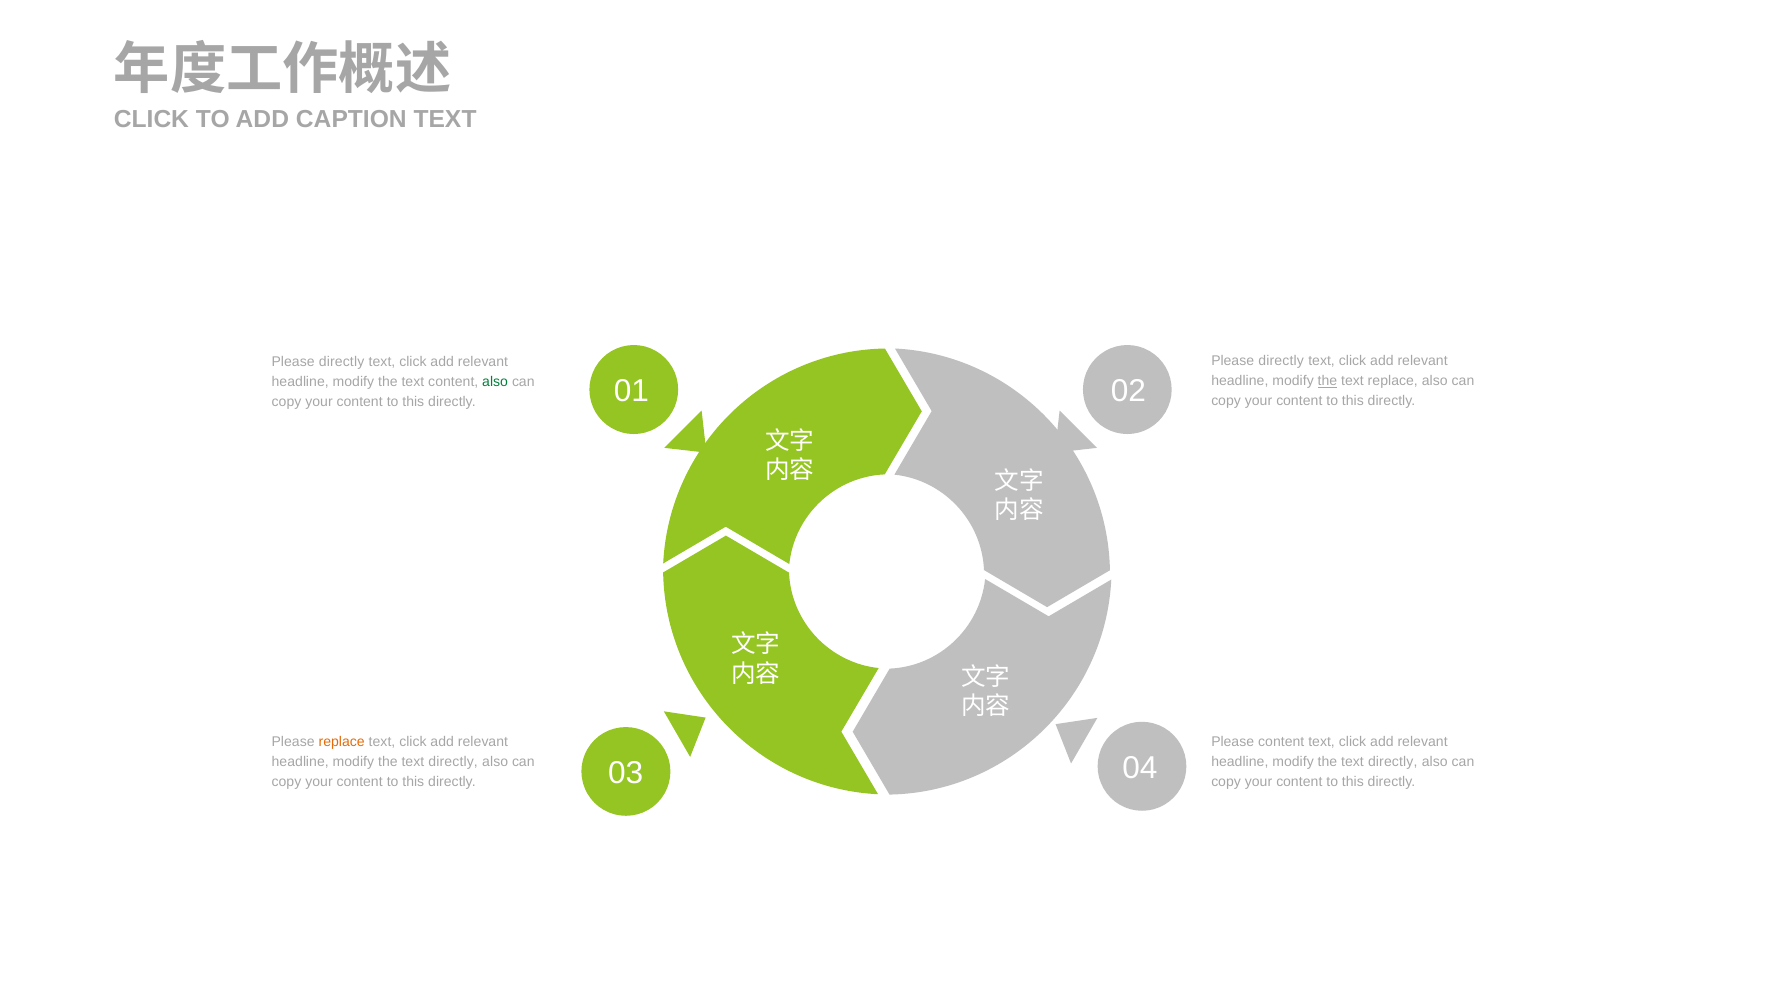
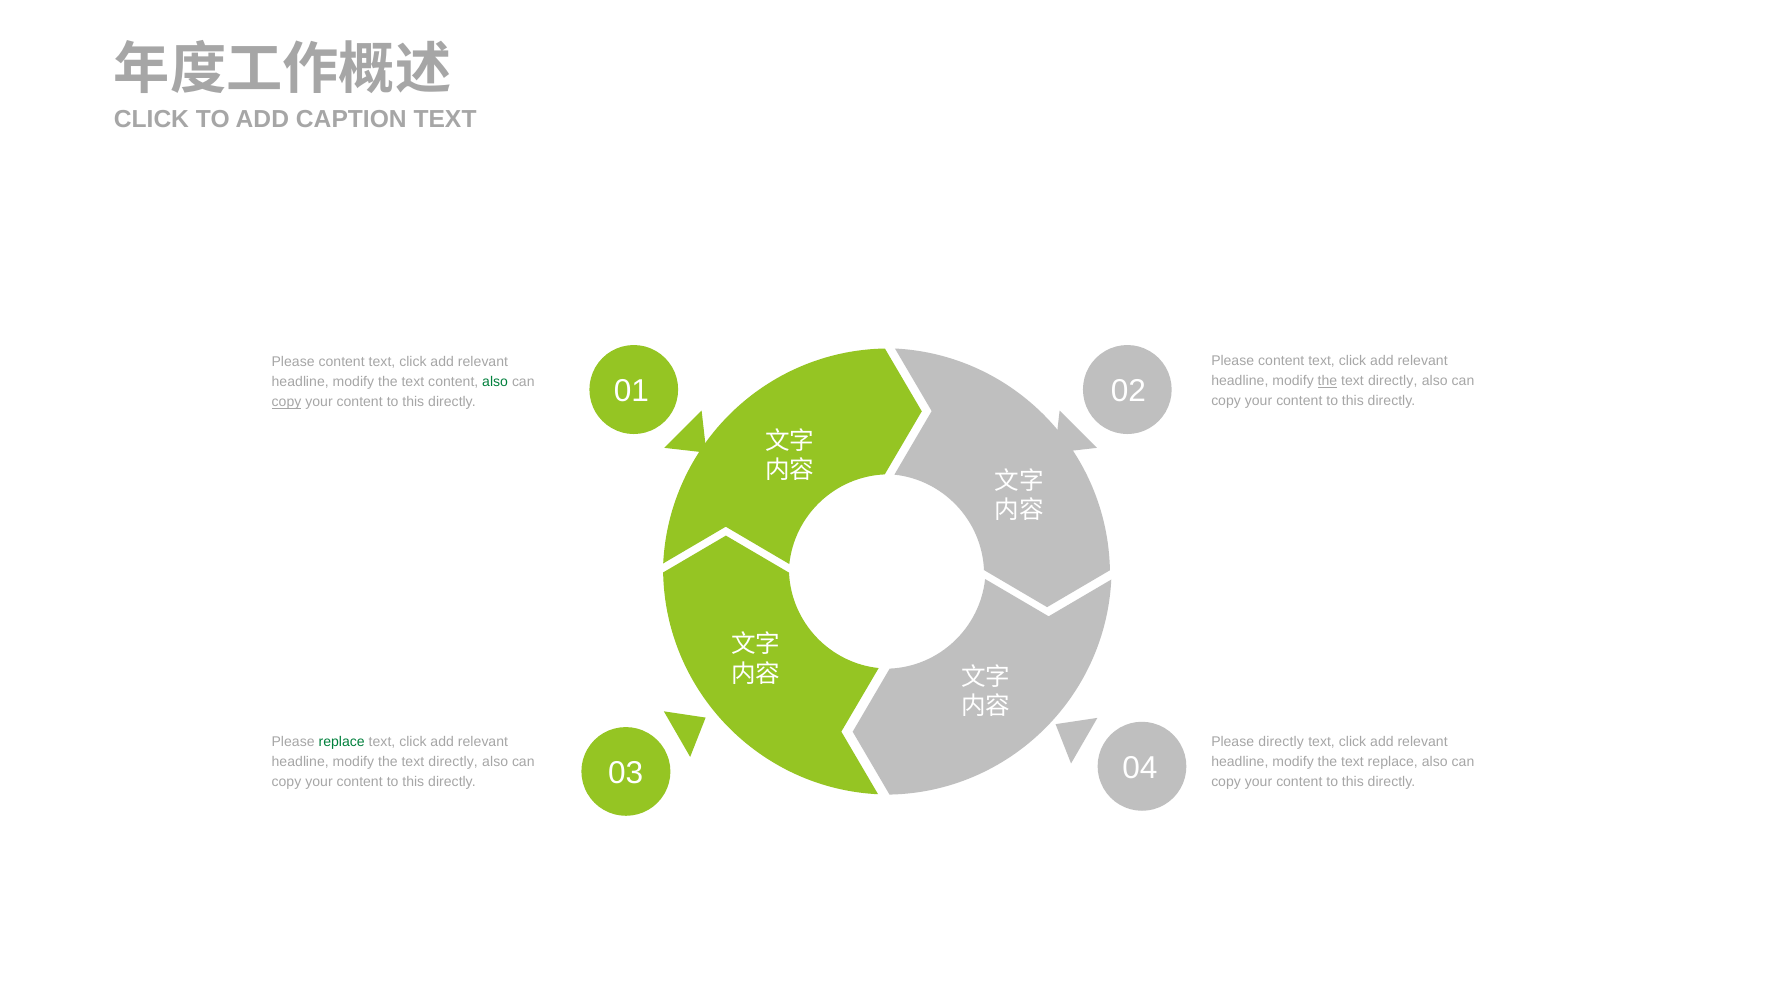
directly at (1281, 361): directly -> content
directly at (342, 362): directly -> content
replace at (1393, 381): replace -> directly
copy at (287, 402) underline: none -> present
replace at (342, 742) colour: orange -> green
Please content: content -> directly
directly at (1393, 762): directly -> replace
